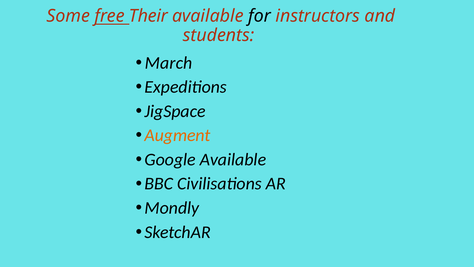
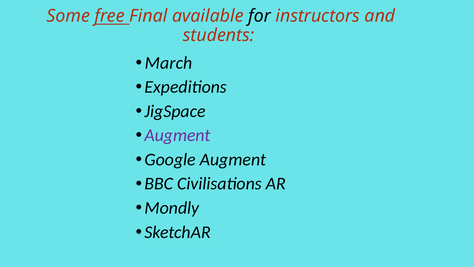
Their: Their -> Final
Augment at (178, 135) colour: orange -> purple
Google Available: Available -> Augment
